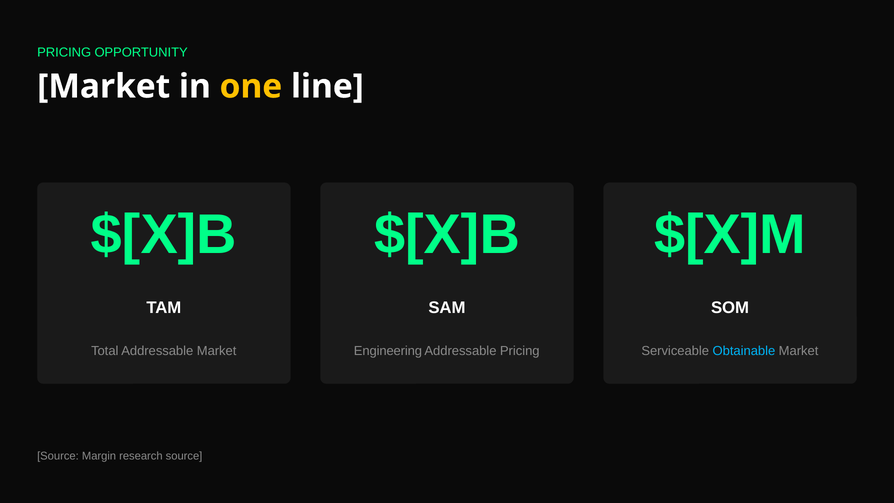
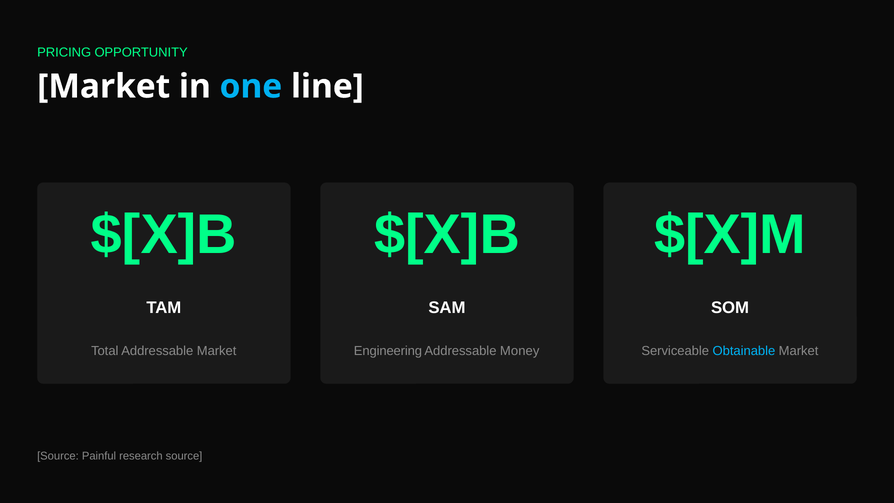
one colour: yellow -> light blue
Addressable Pricing: Pricing -> Money
Margin: Margin -> Painful
